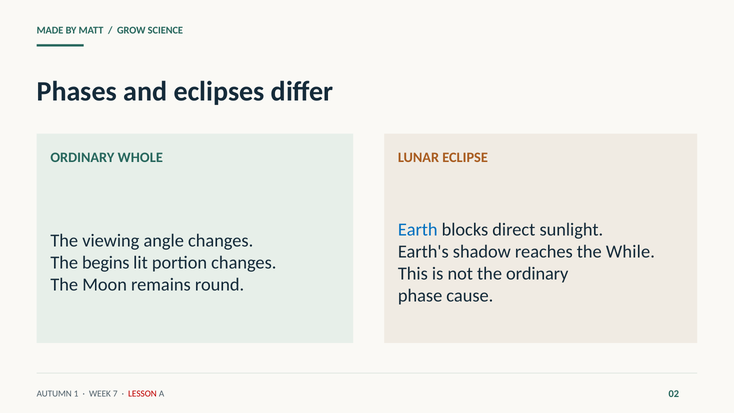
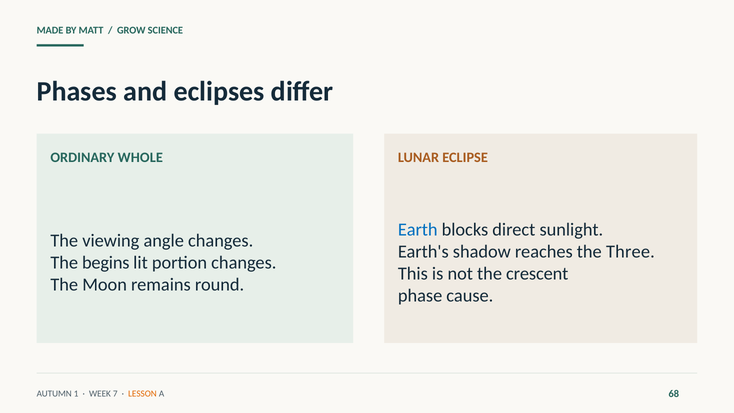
While: While -> Three
the ordinary: ordinary -> crescent
LESSON colour: red -> orange
02: 02 -> 68
